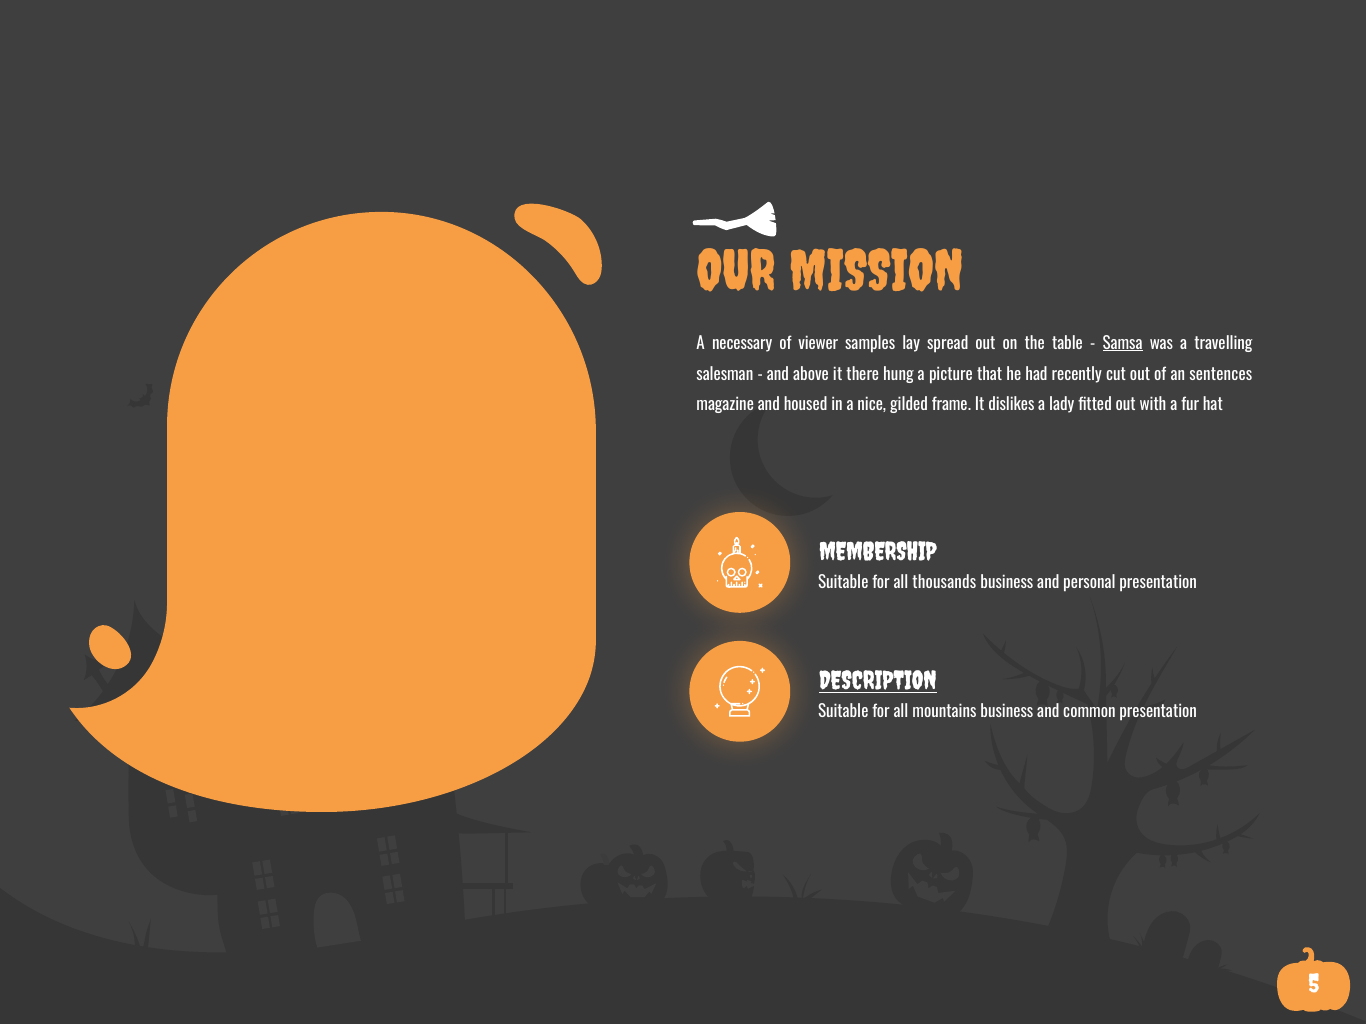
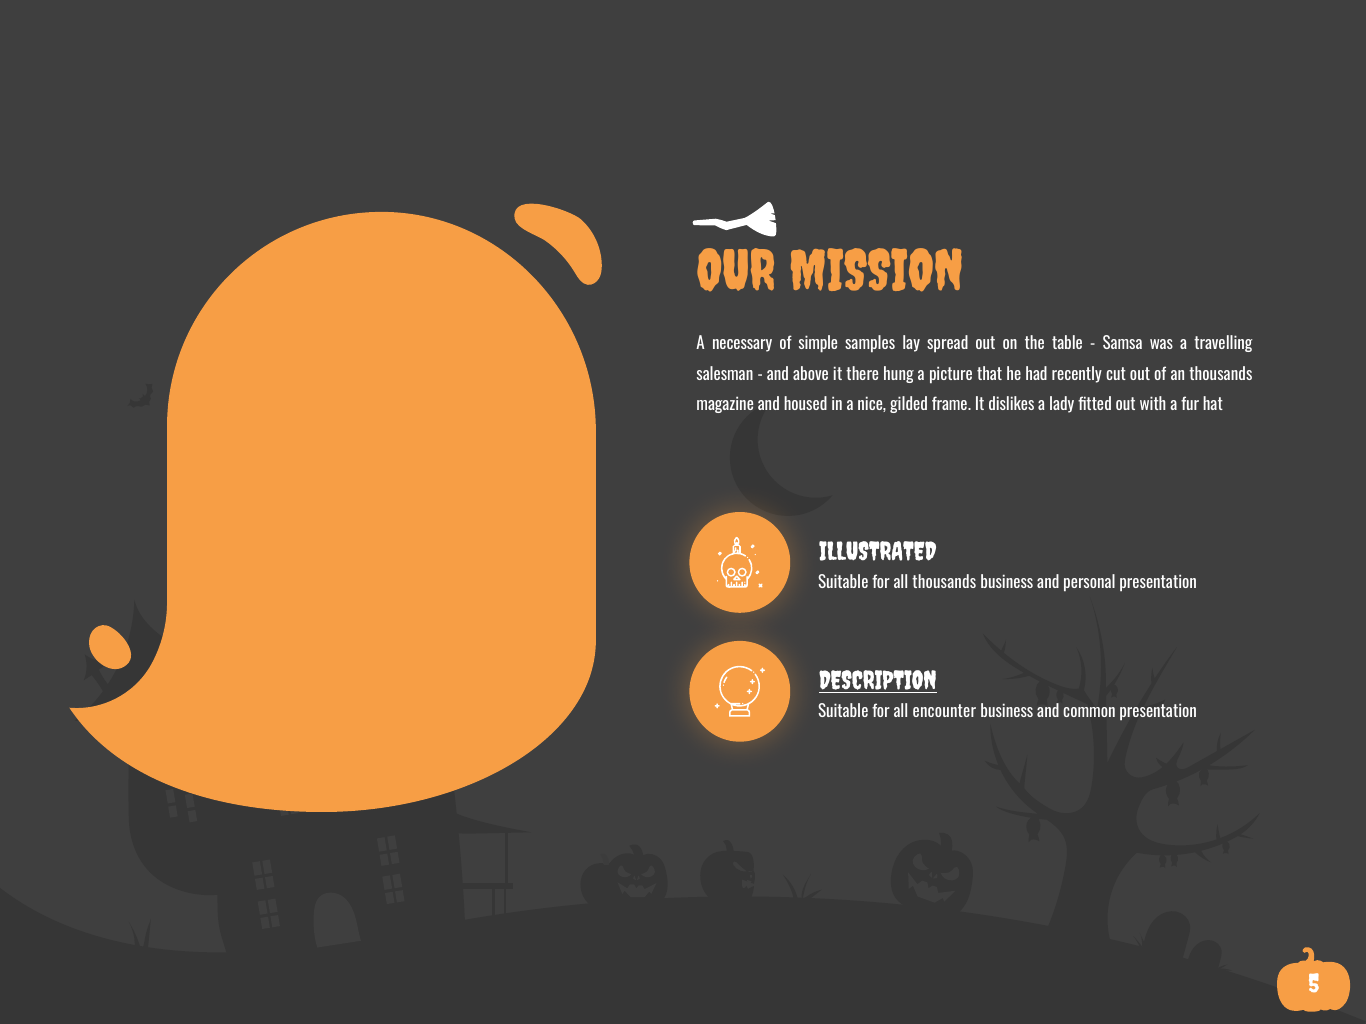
viewer: viewer -> simple
Samsa underline: present -> none
an sentences: sentences -> thousands
MEMBERSHIP: MEMBERSHIP -> ILLUSTRATED
mountains: mountains -> encounter
